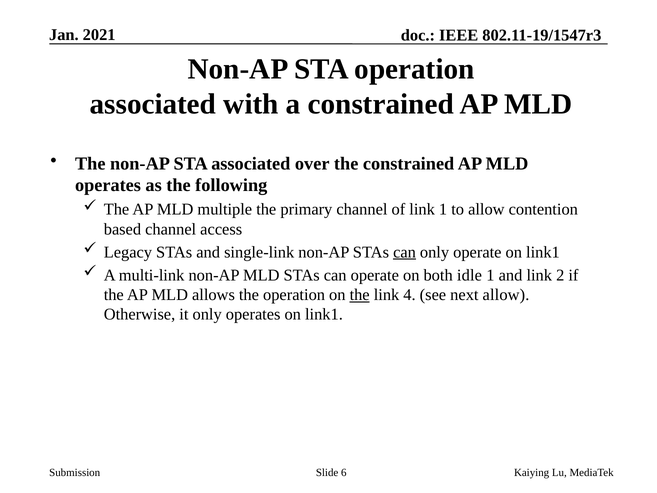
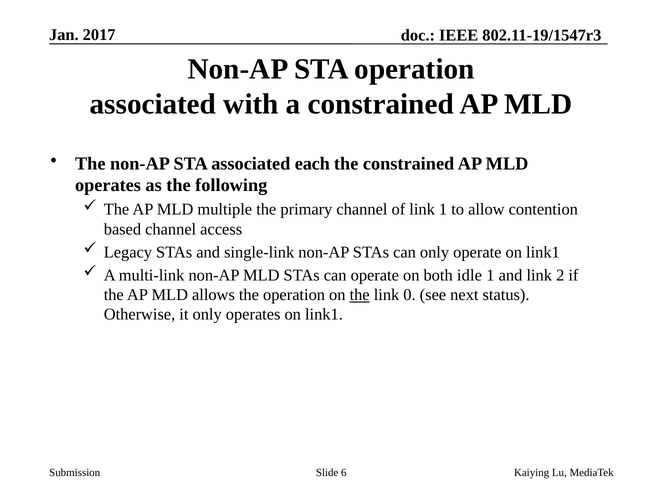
2021: 2021 -> 2017
over: over -> each
can at (405, 252) underline: present -> none
4: 4 -> 0
next allow: allow -> status
